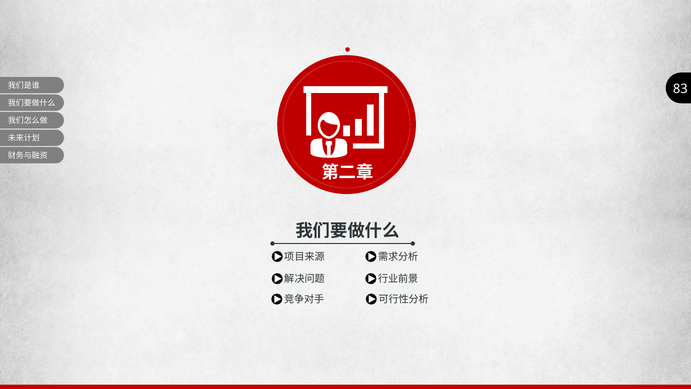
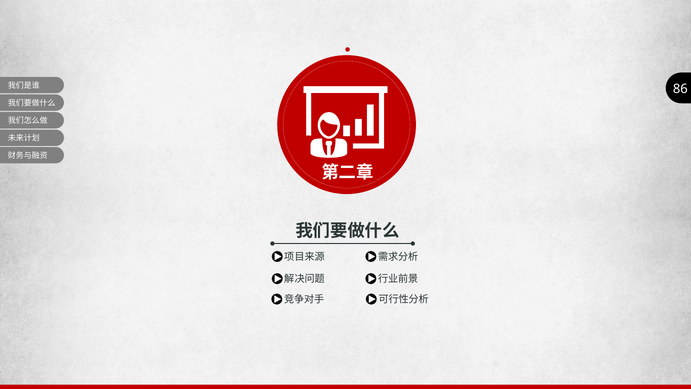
83: 83 -> 86
